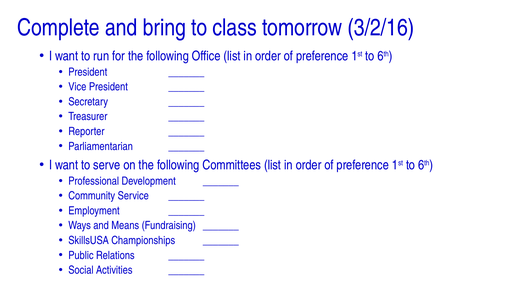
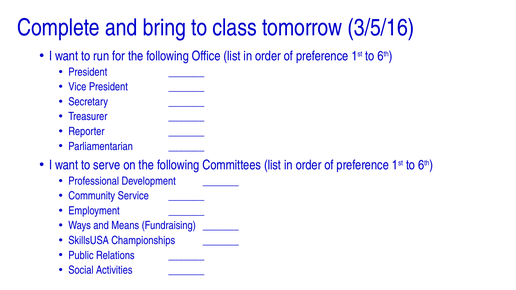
3/2/16: 3/2/16 -> 3/5/16
